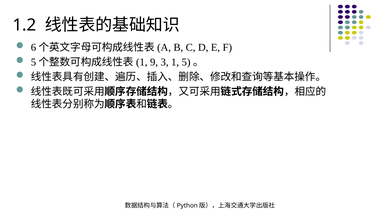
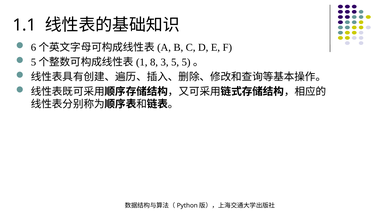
1.2: 1.2 -> 1.1
9: 9 -> 8
1: 1 -> 5
